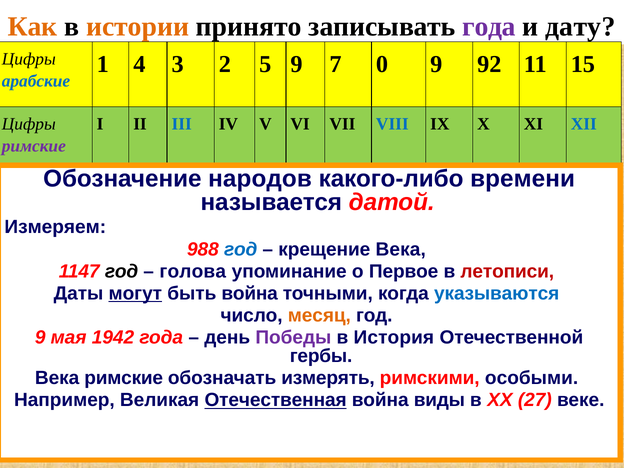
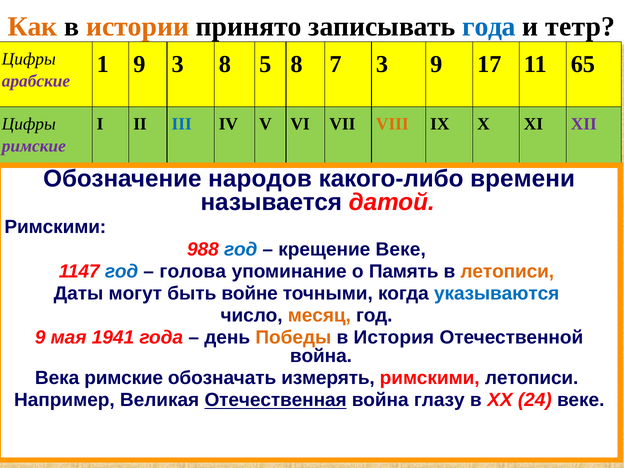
года at (489, 27) colour: purple -> blue
дату: дату -> тетр
1 4: 4 -> 9
3 2: 2 -> 8
5 9: 9 -> 8
7 0: 0 -> 3
92: 92 -> 17
15: 15 -> 65
арабские colour: blue -> purple
VIII colour: blue -> orange
XII colour: blue -> purple
Измеряем at (55, 227): Измеряем -> Римскими
крещение Века: Века -> Веке
год at (122, 271) colour: black -> blue
Первое: Первое -> Память
летописи at (507, 271) colour: red -> orange
могут underline: present -> none
быть война: война -> войне
1942: 1942 -> 1941
Победы colour: purple -> orange
гербы at (321, 356): гербы -> война
римскими особыми: особыми -> летописи
виды: виды -> глазу
27: 27 -> 24
